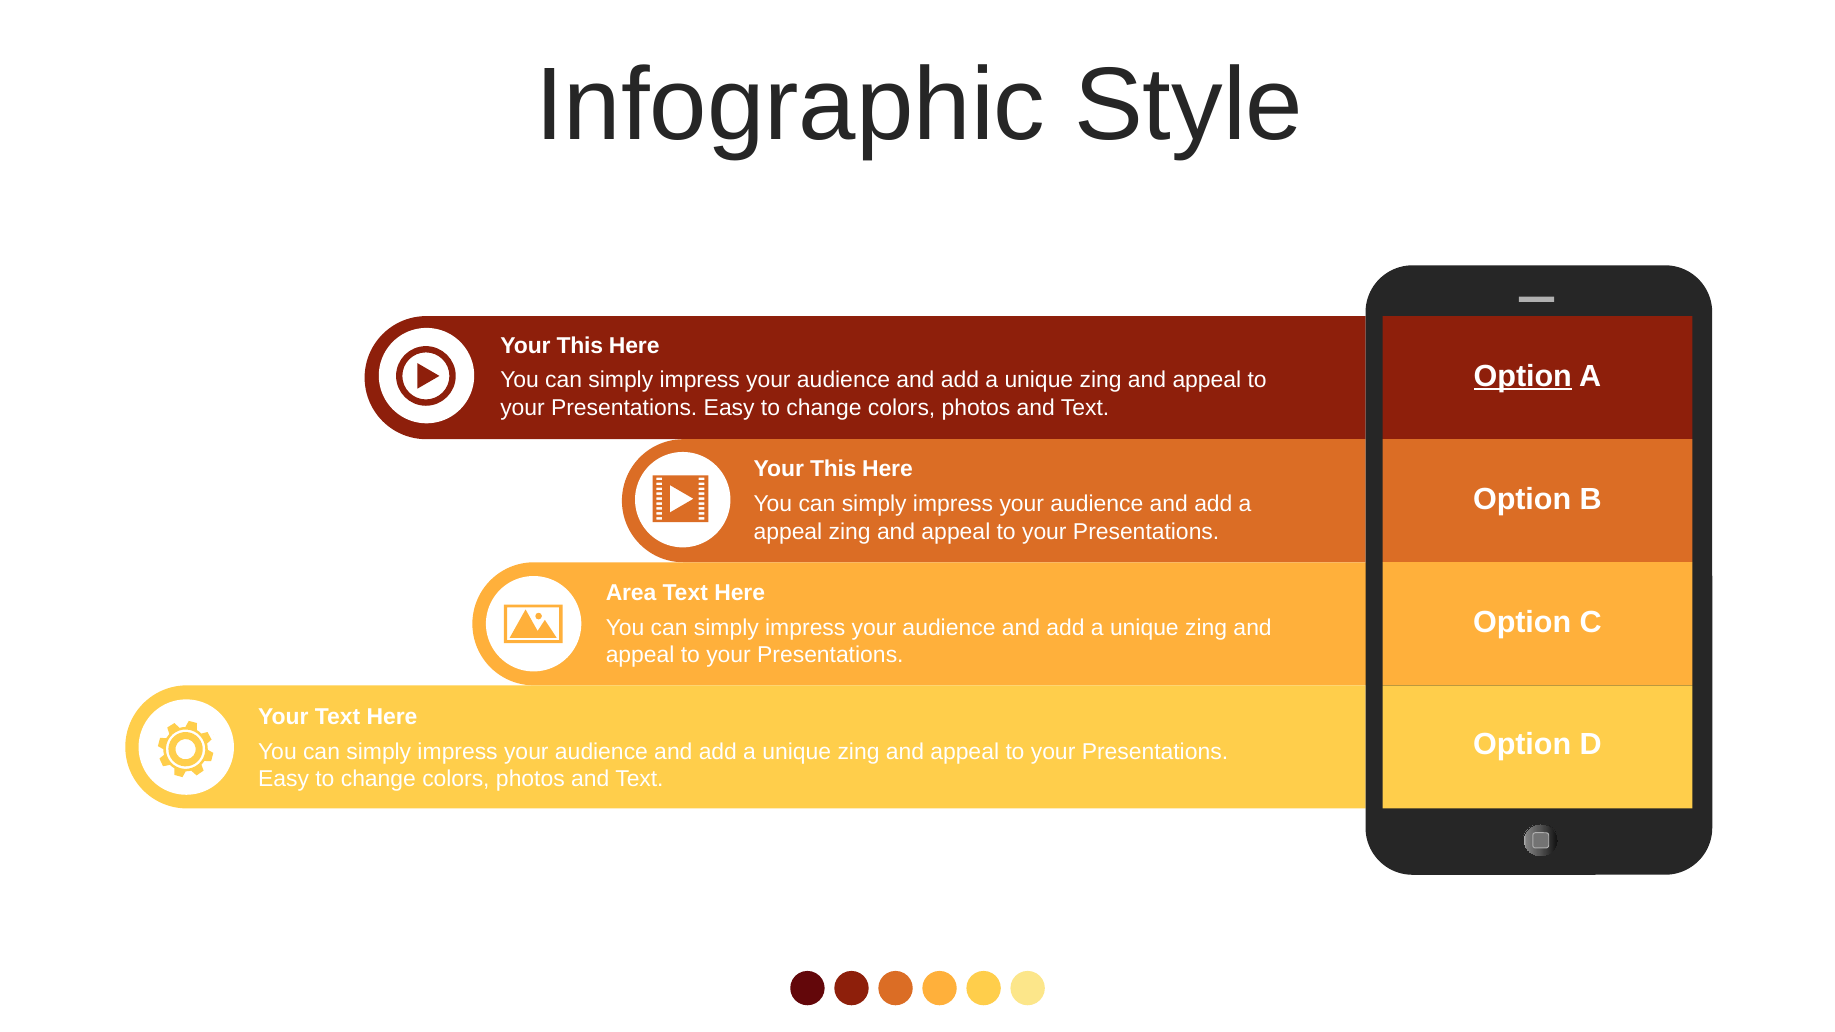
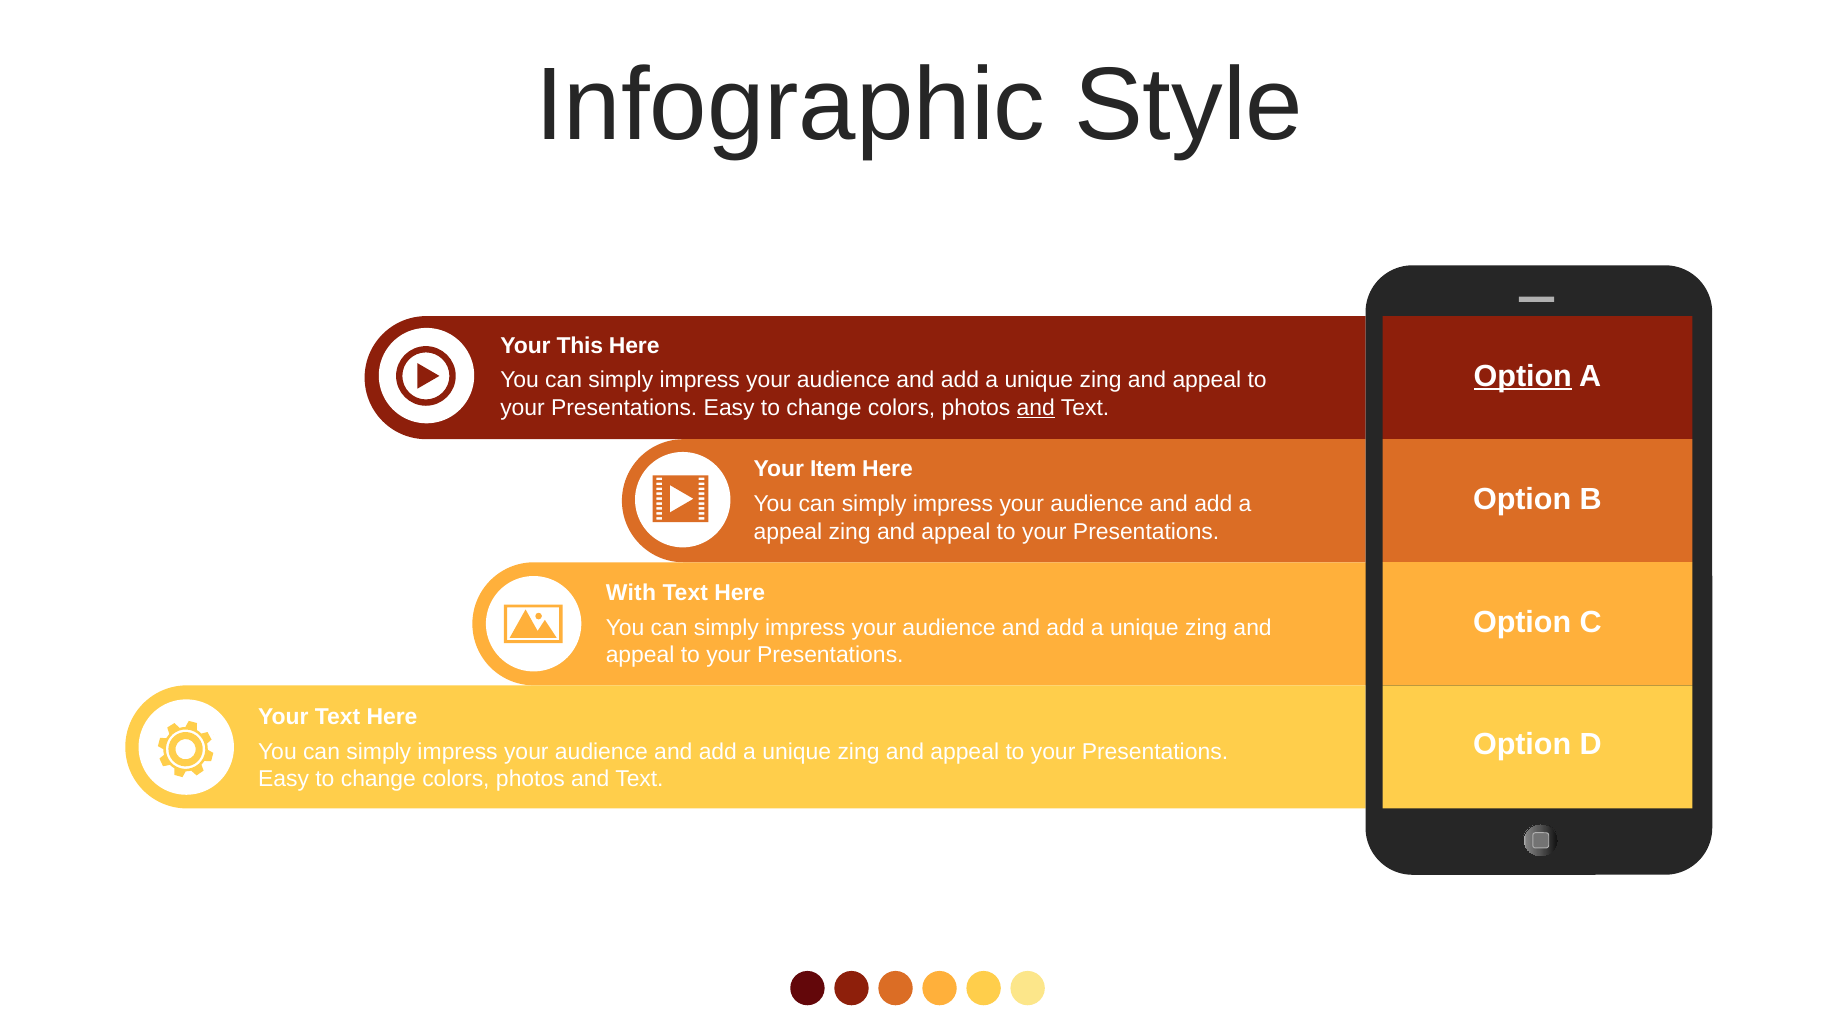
and at (1036, 408) underline: none -> present
This at (833, 470): This -> Item
Area: Area -> With
